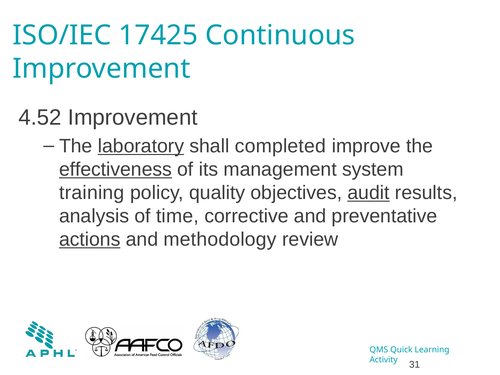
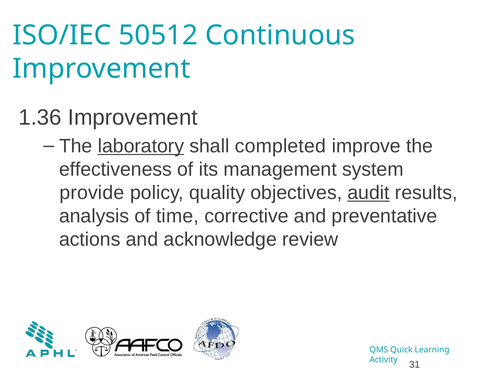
17425: 17425 -> 50512
4.52: 4.52 -> 1.36
effectiveness underline: present -> none
training: training -> provide
actions underline: present -> none
methodology: methodology -> acknowledge
